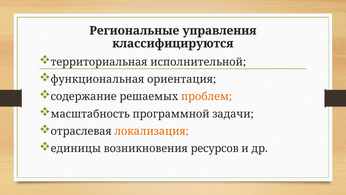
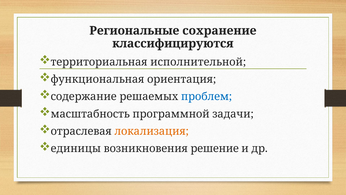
управления: управления -> сохранение
проблем colour: orange -> blue
ресурсов: ресурсов -> решение
